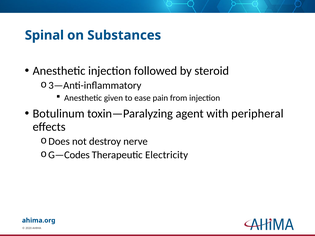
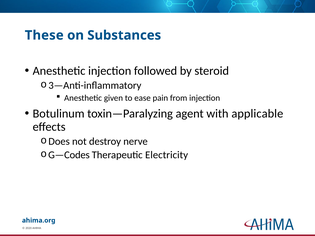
Spinal: Spinal -> These
peripheral: peripheral -> applicable
